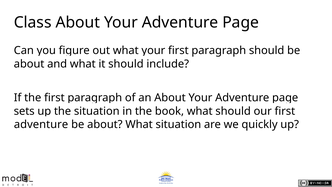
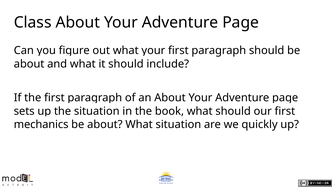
adventure at (41, 124): adventure -> mechanics
